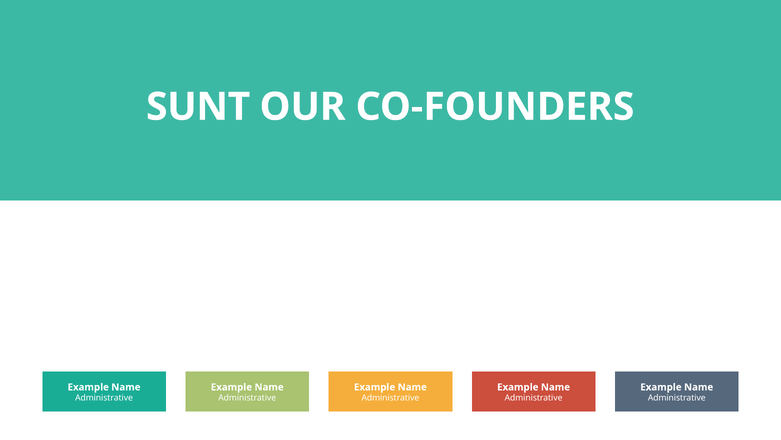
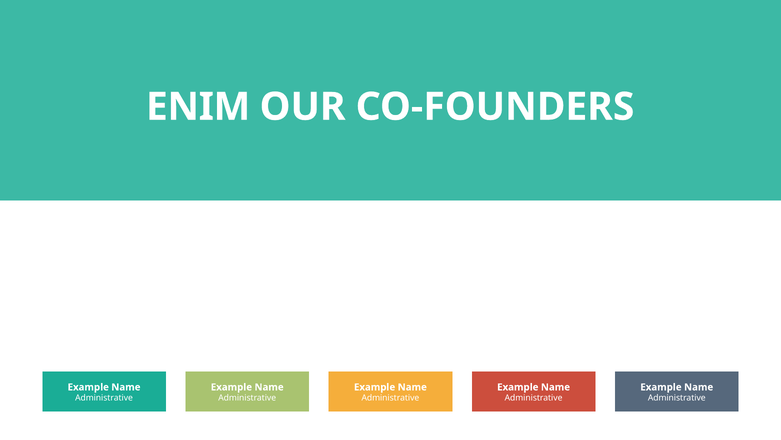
SUNT: SUNT -> ENIM
